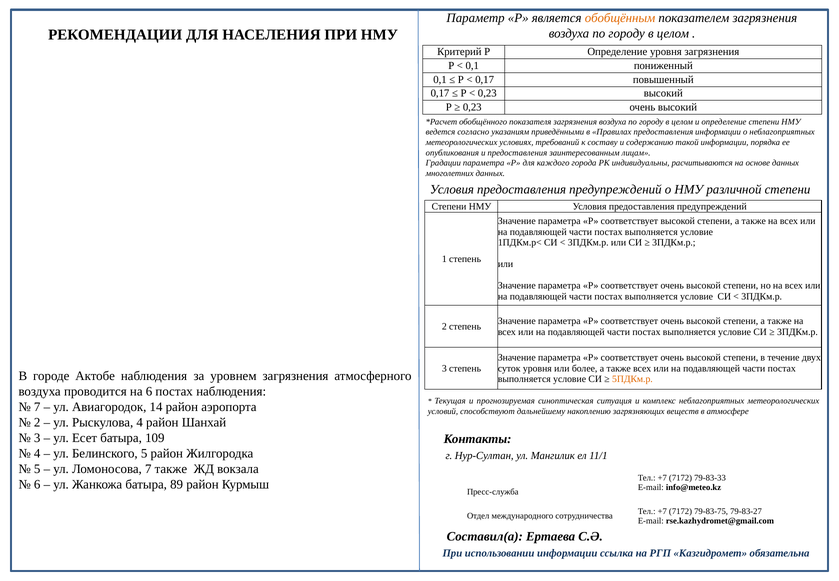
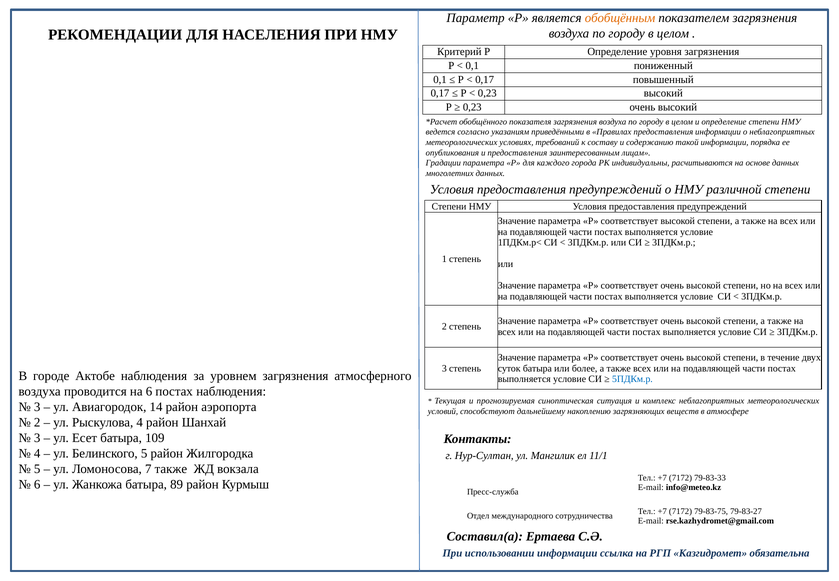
суток уровня: уровня -> батыра
5ПДКм.р colour: orange -> blue
7 at (37, 407): 7 -> 3
